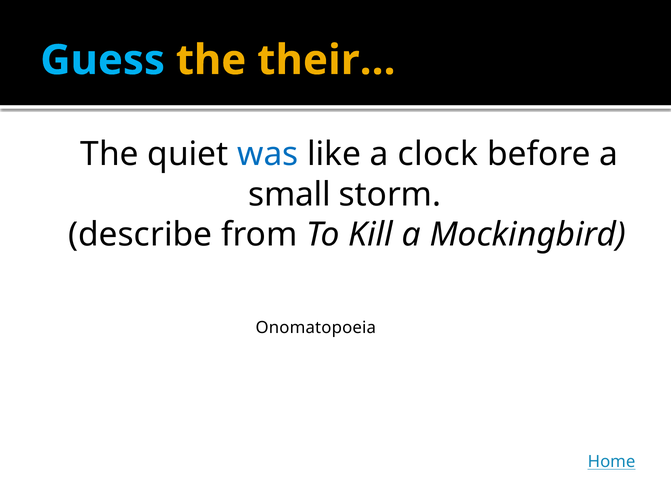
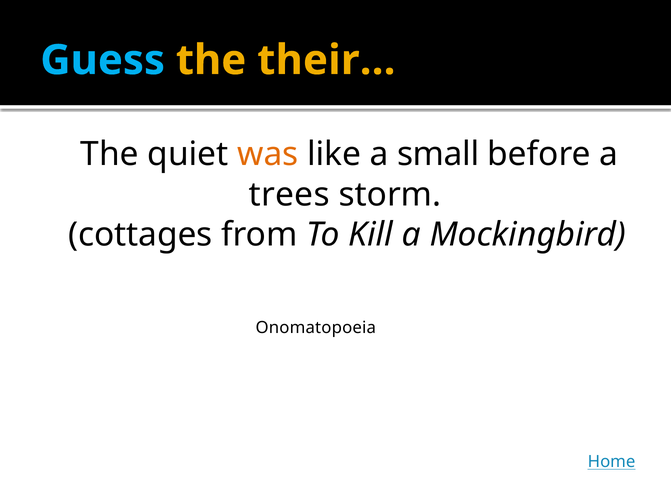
was colour: blue -> orange
clock: clock -> small
small: small -> trees
describe: describe -> cottages
